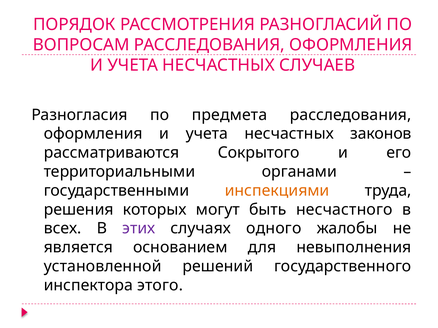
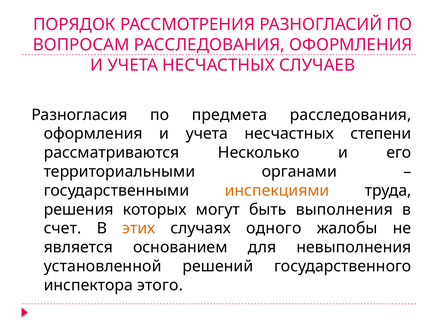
законов: законов -> степени
Сокрытого: Сокрытого -> Несколько
несчастного: несчастного -> выполнения
всех: всех -> счет
этих colour: purple -> orange
